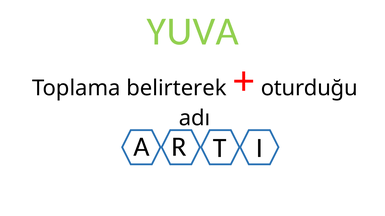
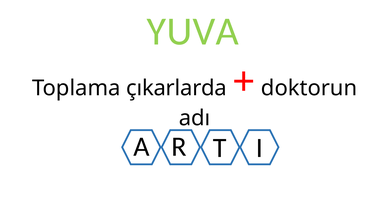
belirterek: belirterek -> çıkarlarda
oturduğu: oturduğu -> doktorun
